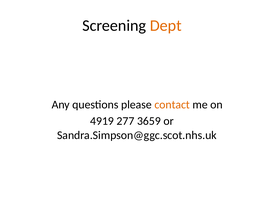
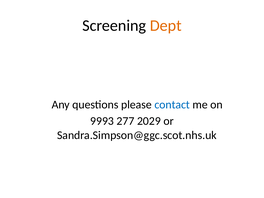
contact colour: orange -> blue
4919: 4919 -> 9993
3659: 3659 -> 2029
